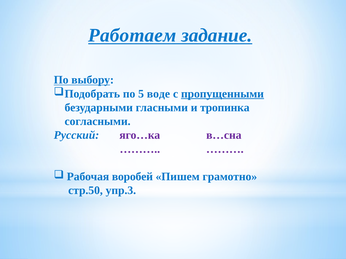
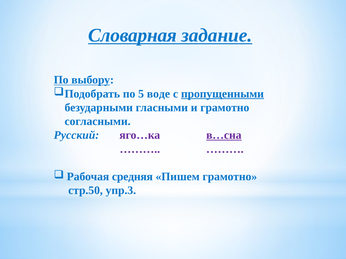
Работаем: Работаем -> Словарная
и тропинка: тропинка -> грамотно
в…сна underline: none -> present
воробей: воробей -> средняя
